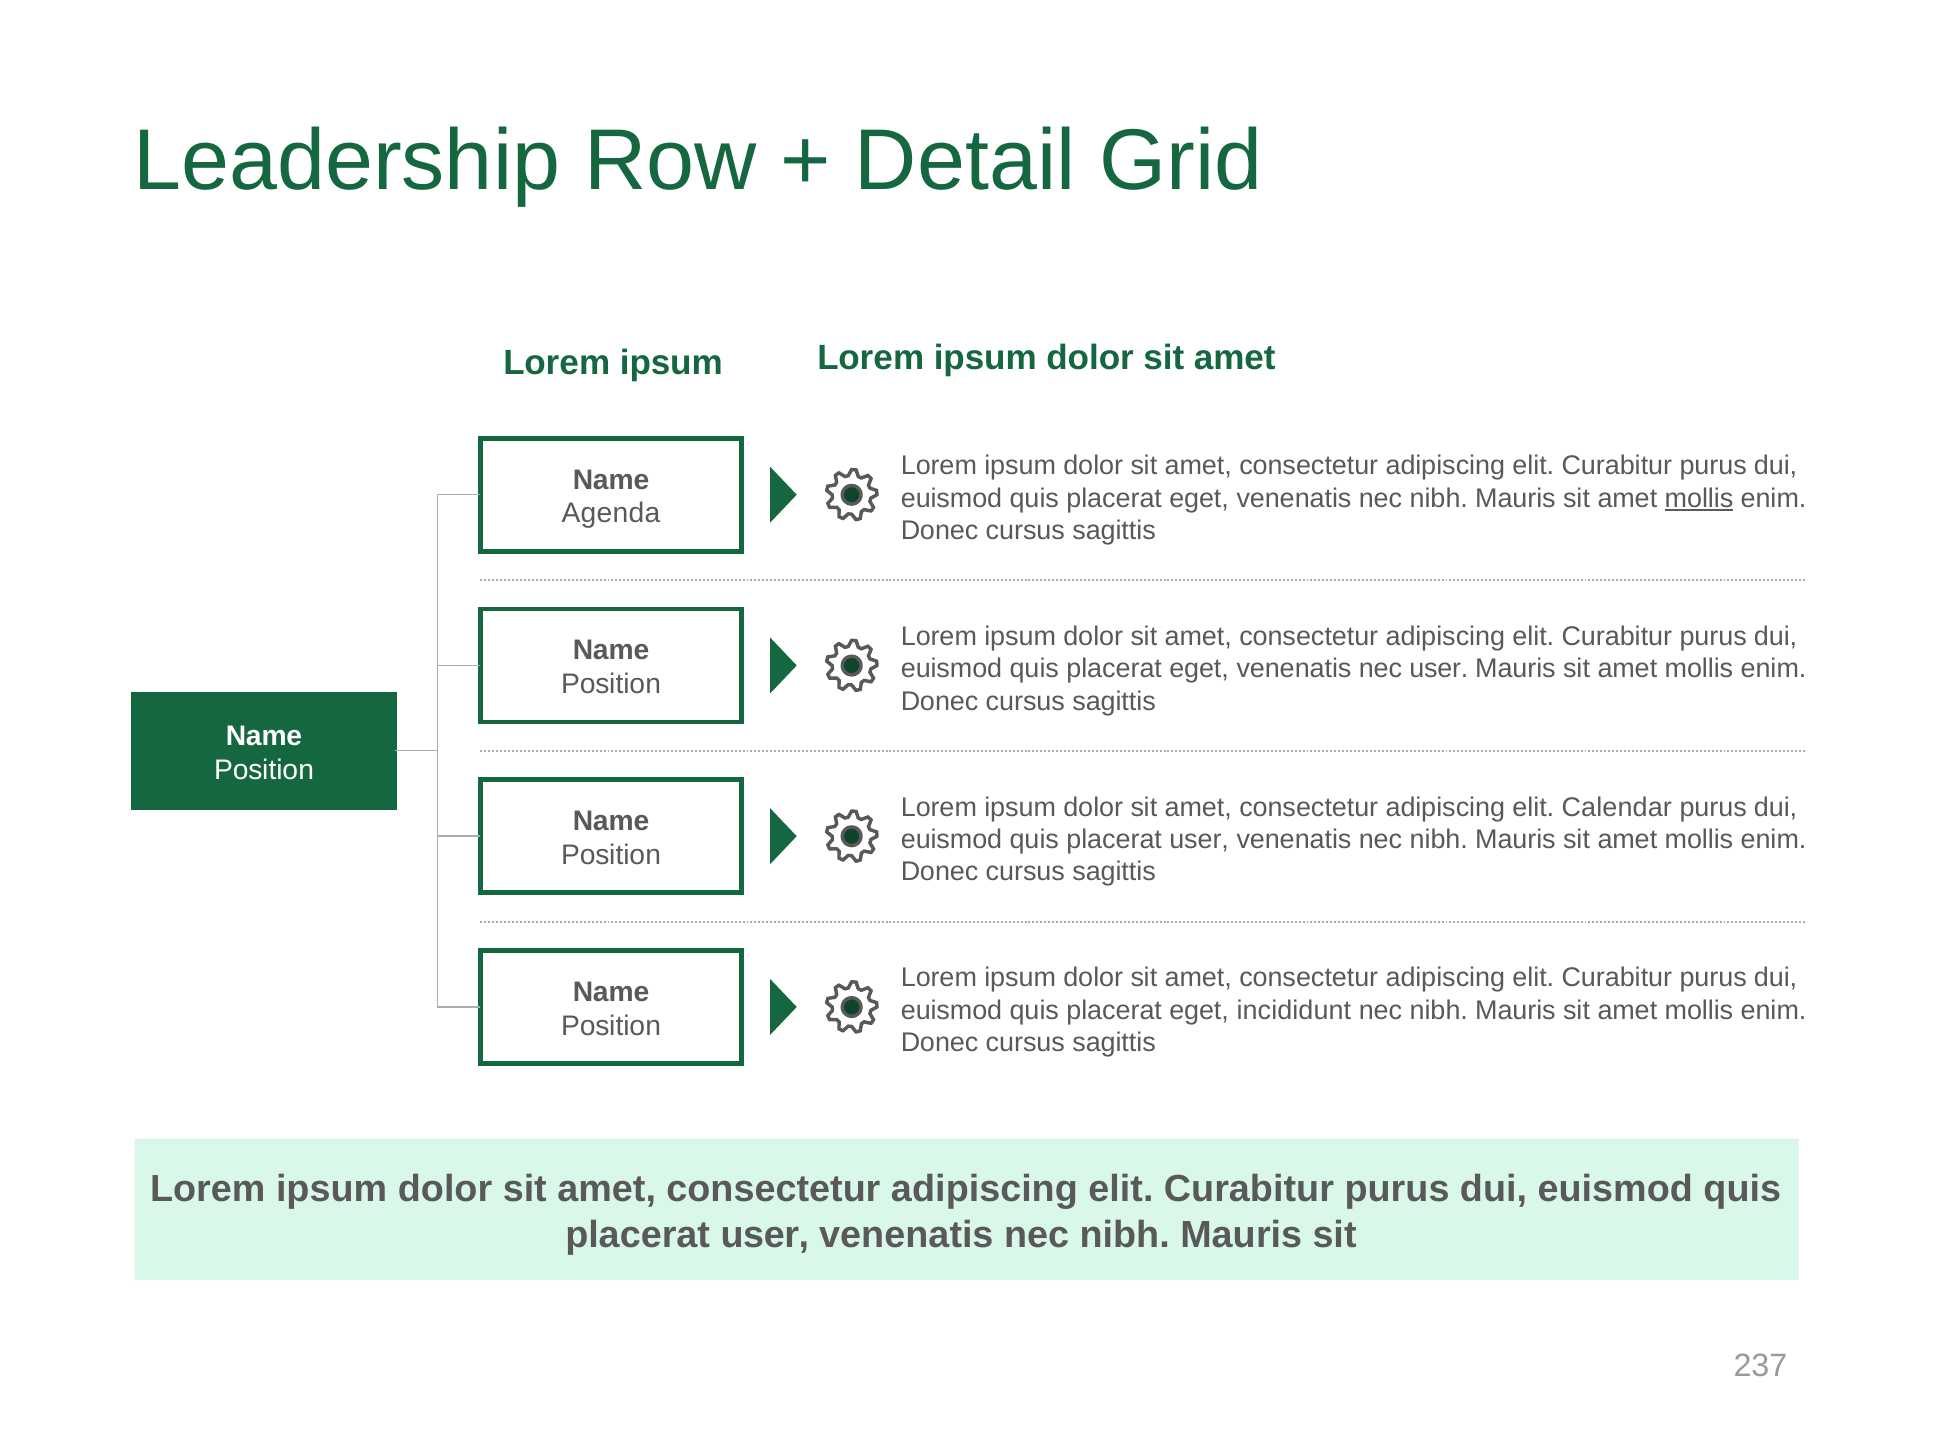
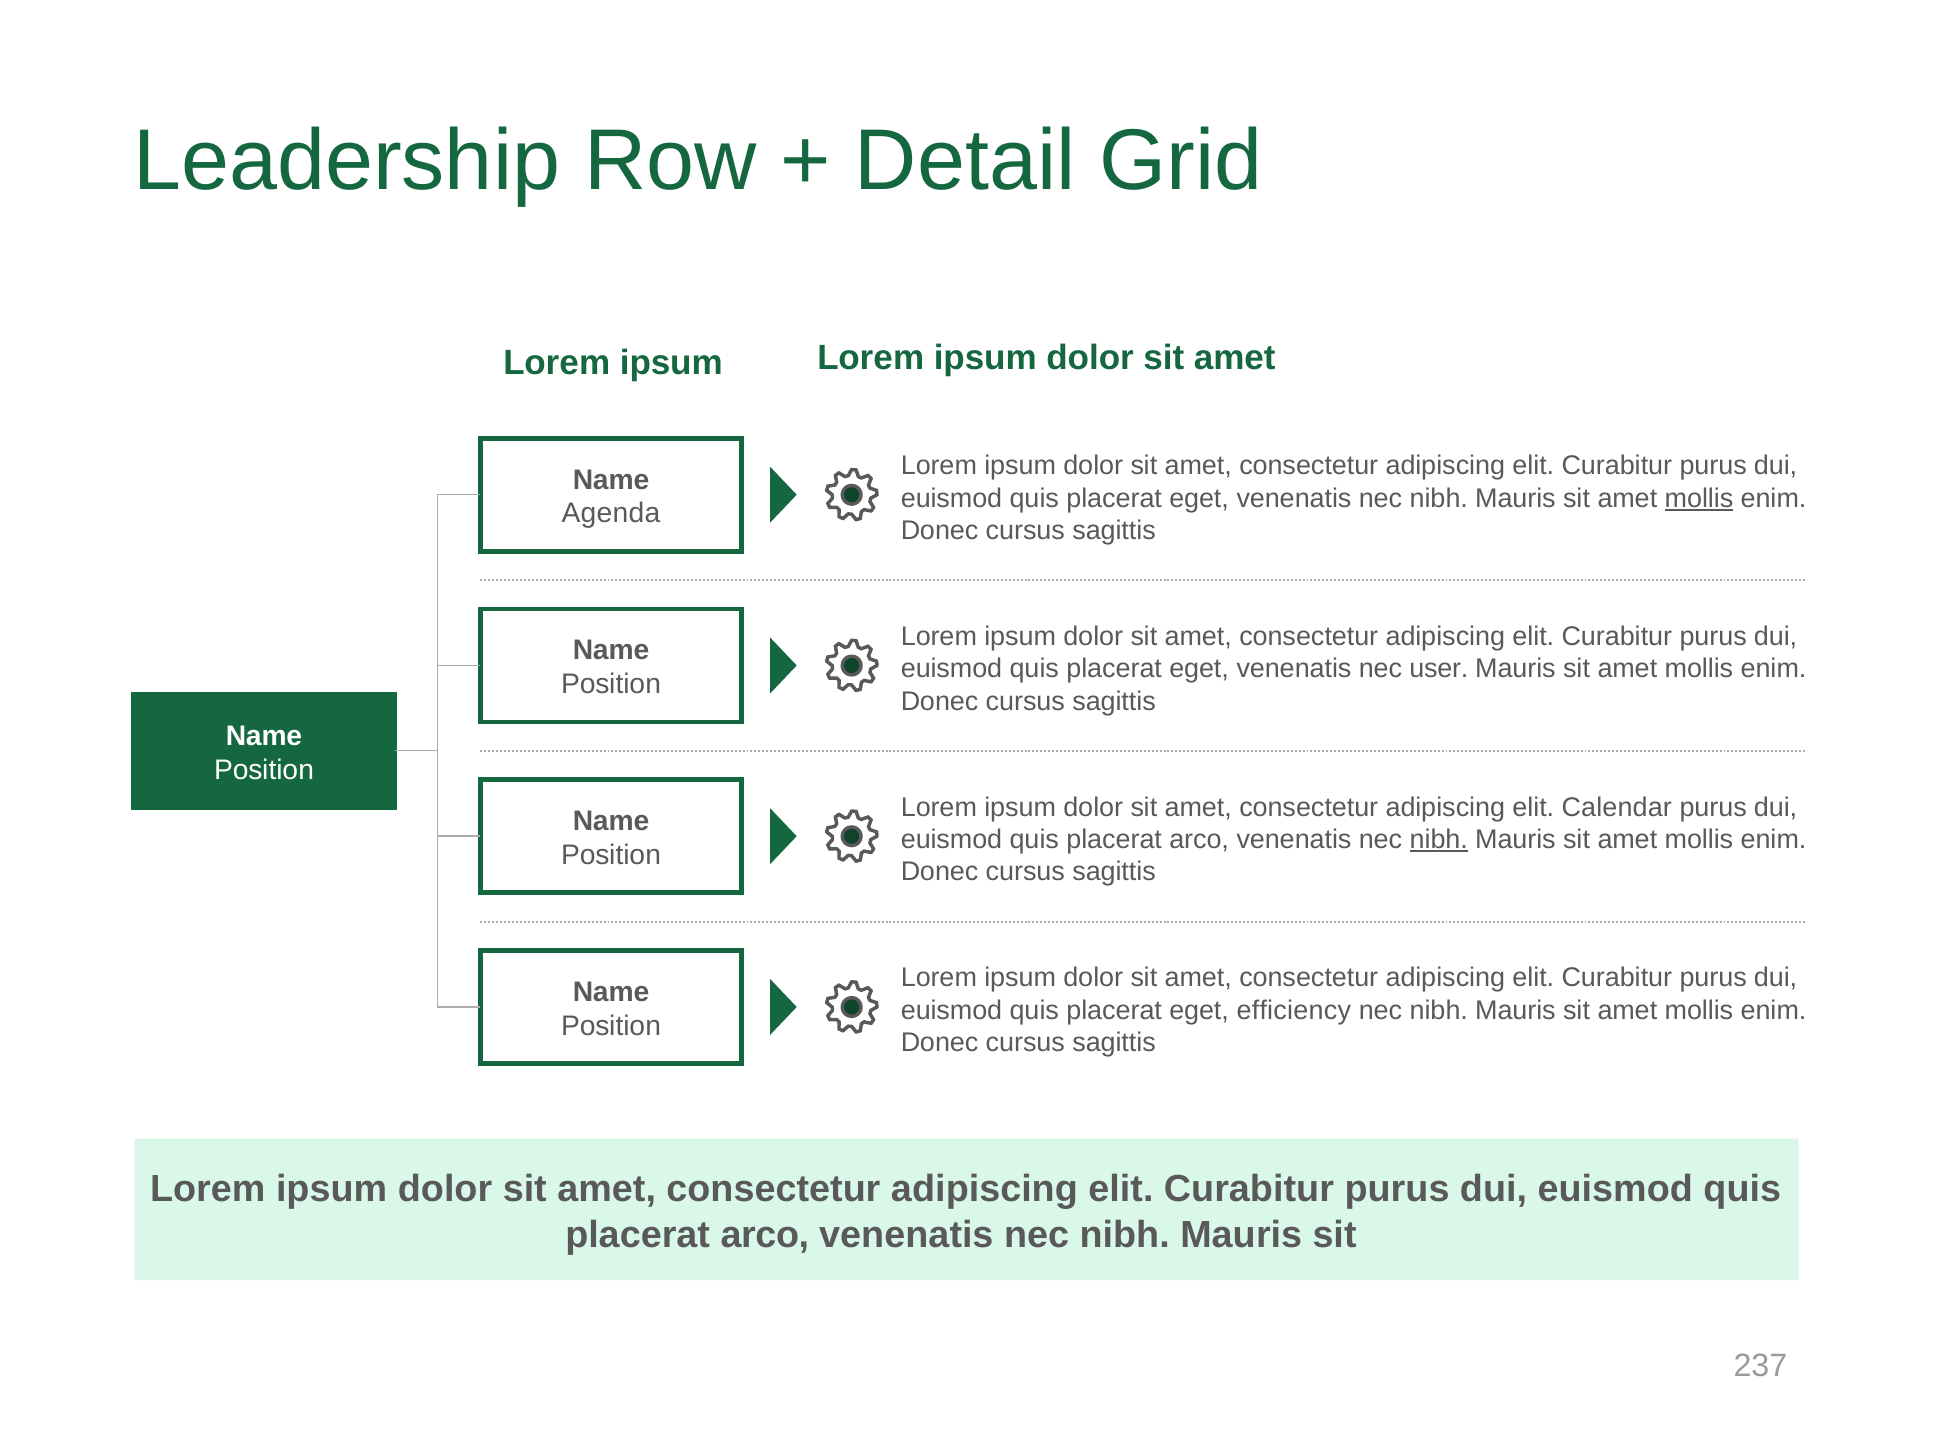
user at (1199, 840): user -> arco
nibh at (1439, 840) underline: none -> present
incididunt: incididunt -> efficiency
user at (765, 1235): user -> arco
